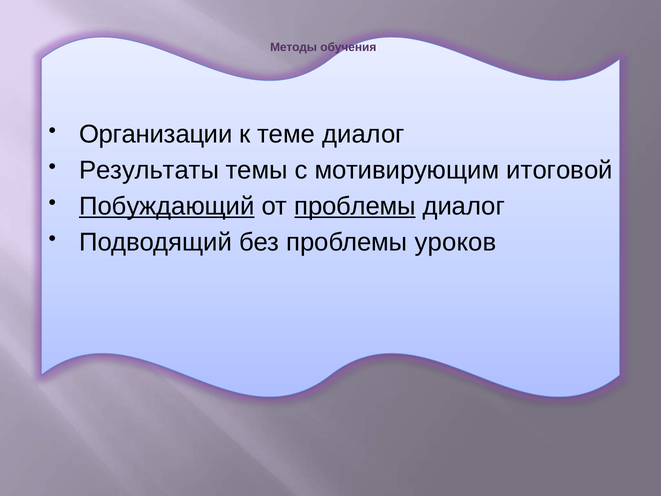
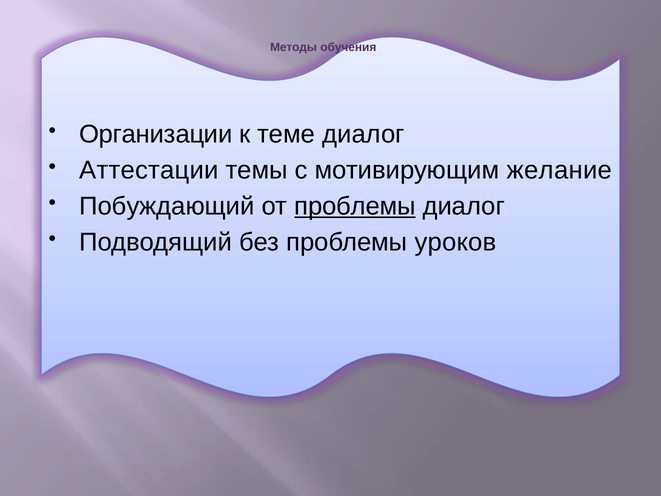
Результаты: Результаты -> Аттестации
итоговой: итоговой -> желание
Побуждающий underline: present -> none
